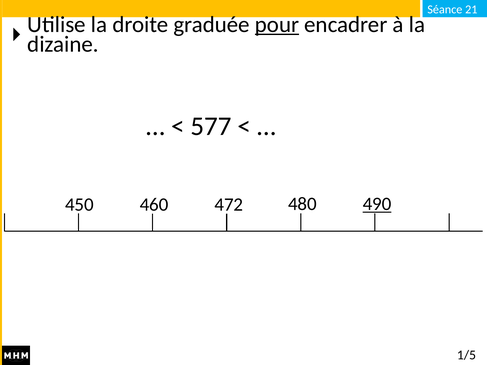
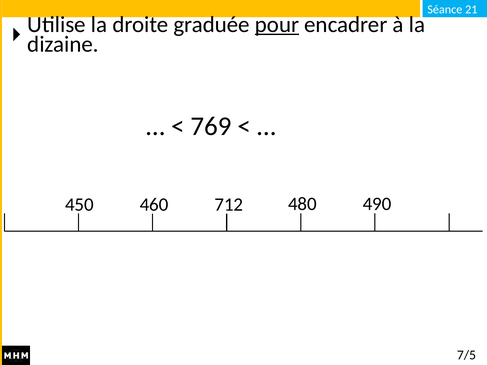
577: 577 -> 769
472: 472 -> 712
490 underline: present -> none
1/5: 1/5 -> 7/5
